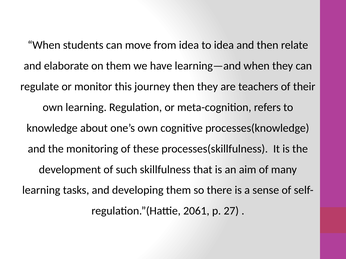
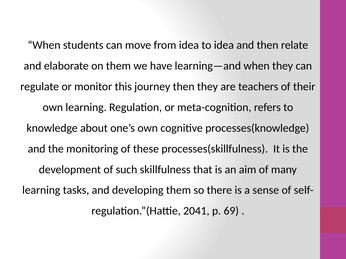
2061: 2061 -> 2041
27: 27 -> 69
